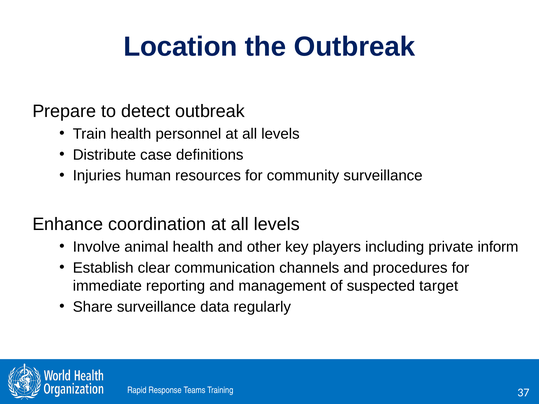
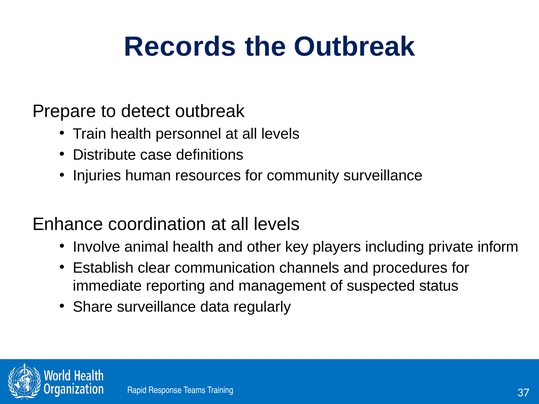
Location: Location -> Records
target: target -> status
